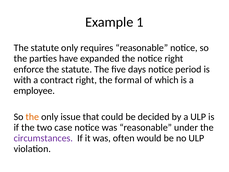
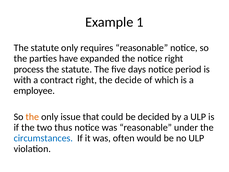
enforce: enforce -> process
formal: formal -> decide
case: case -> thus
circumstances colour: purple -> blue
